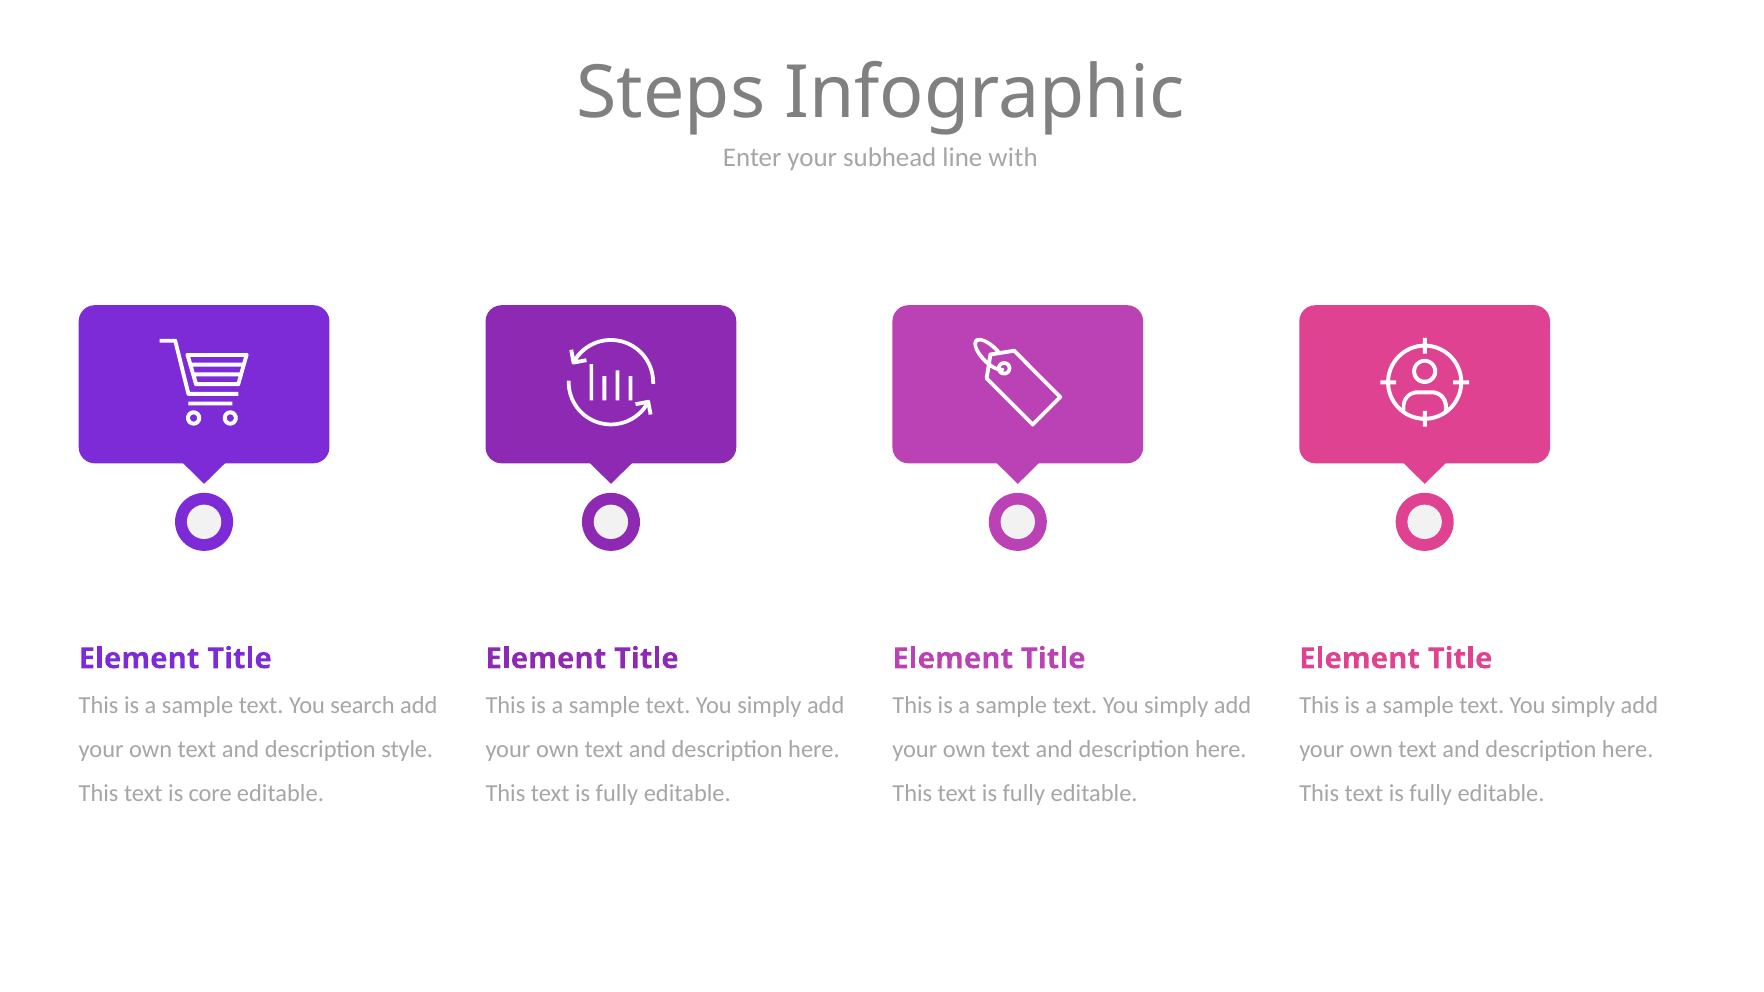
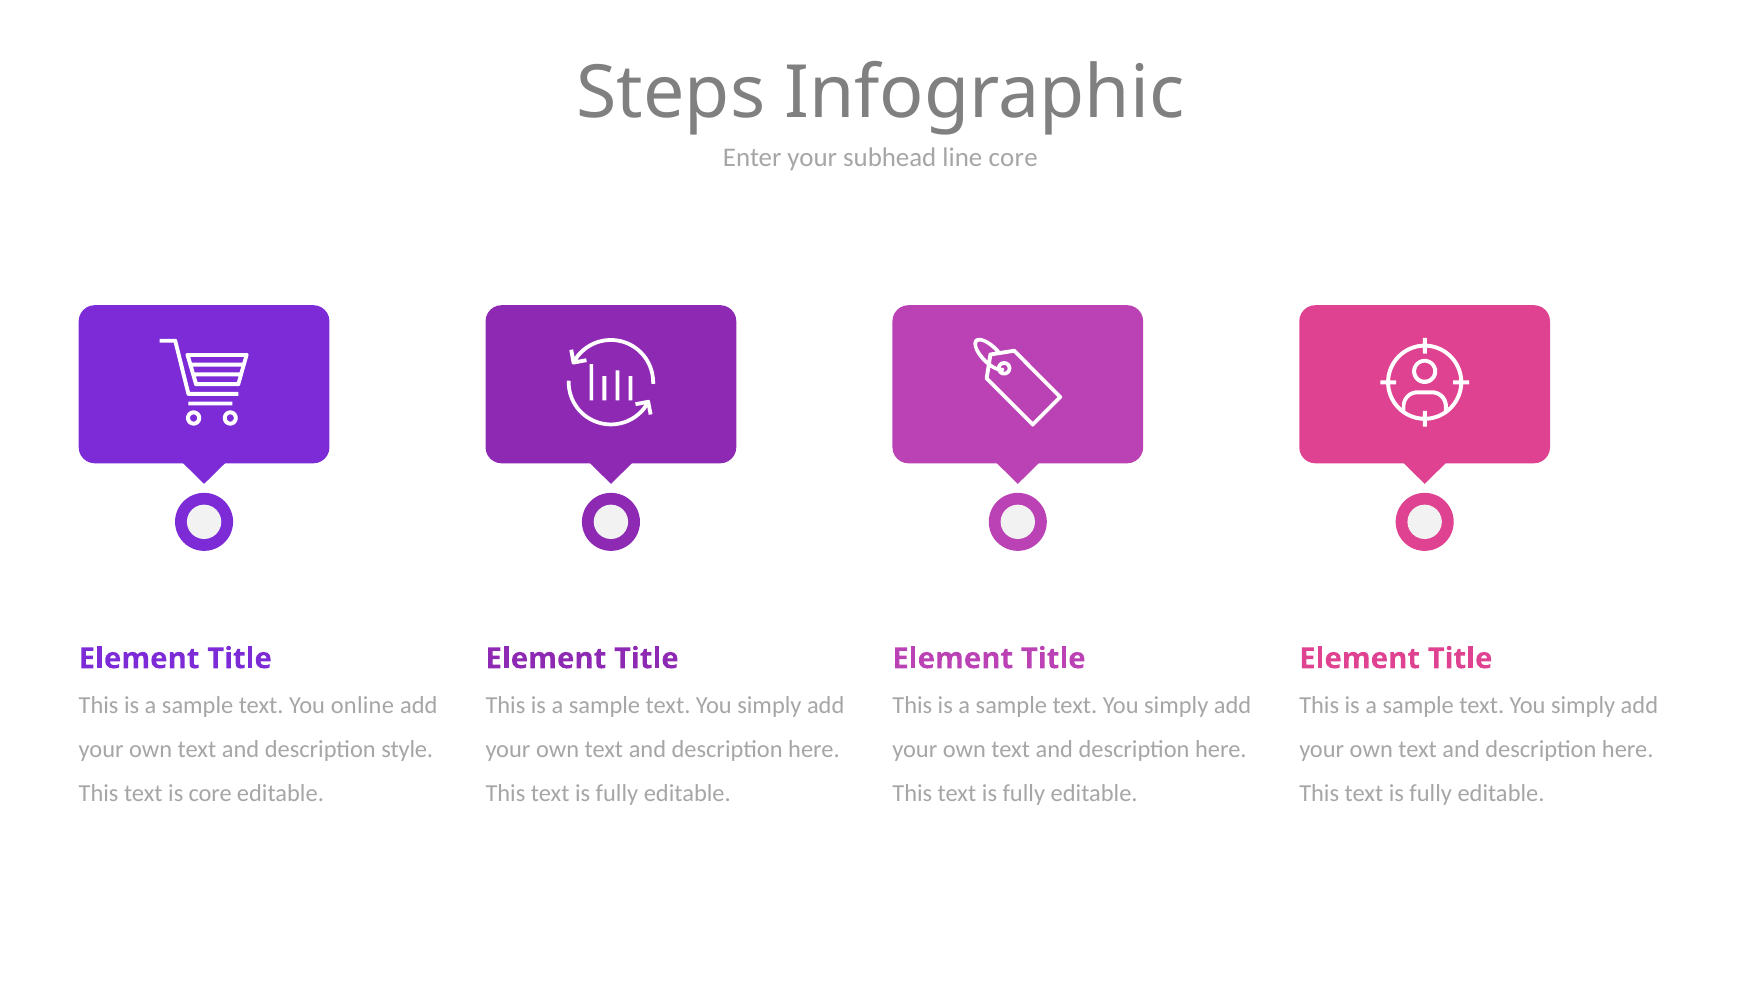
line with: with -> core
search: search -> online
